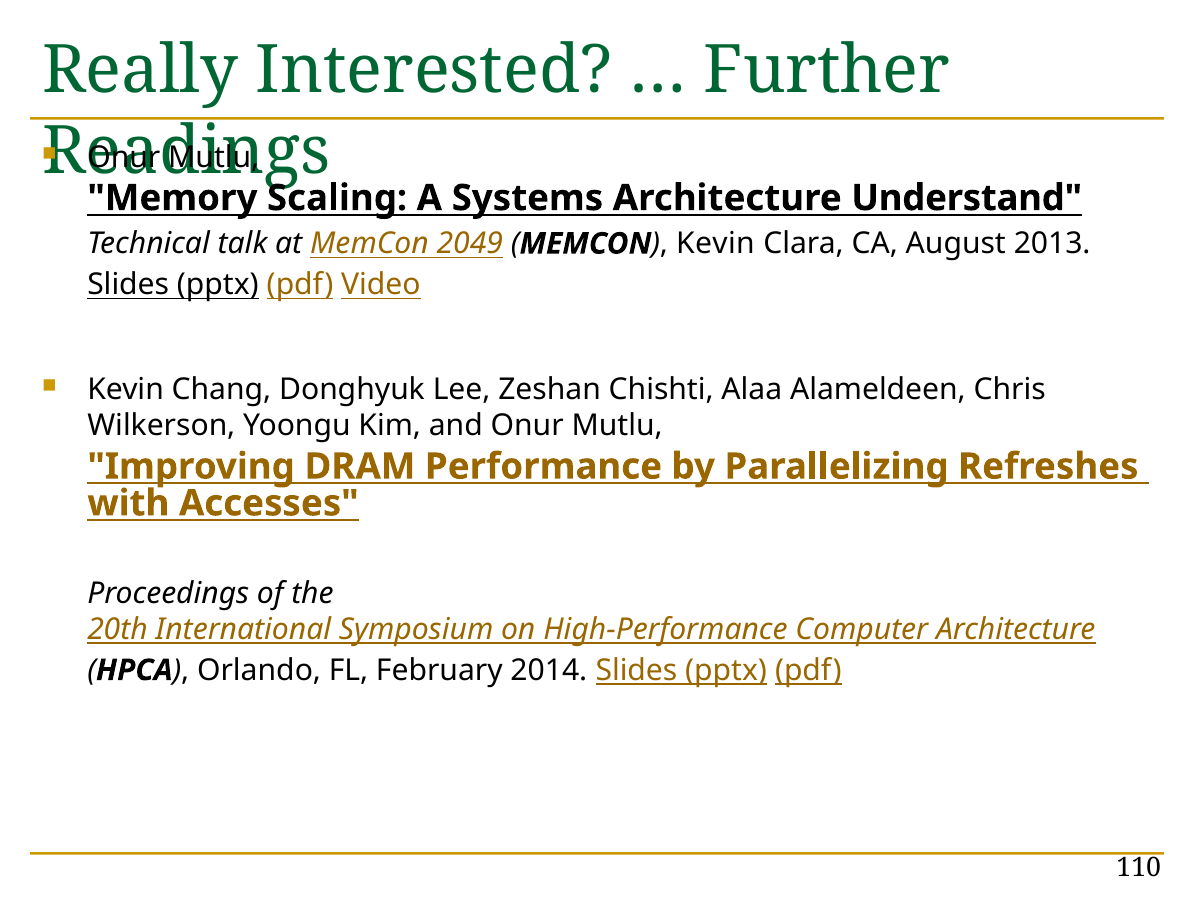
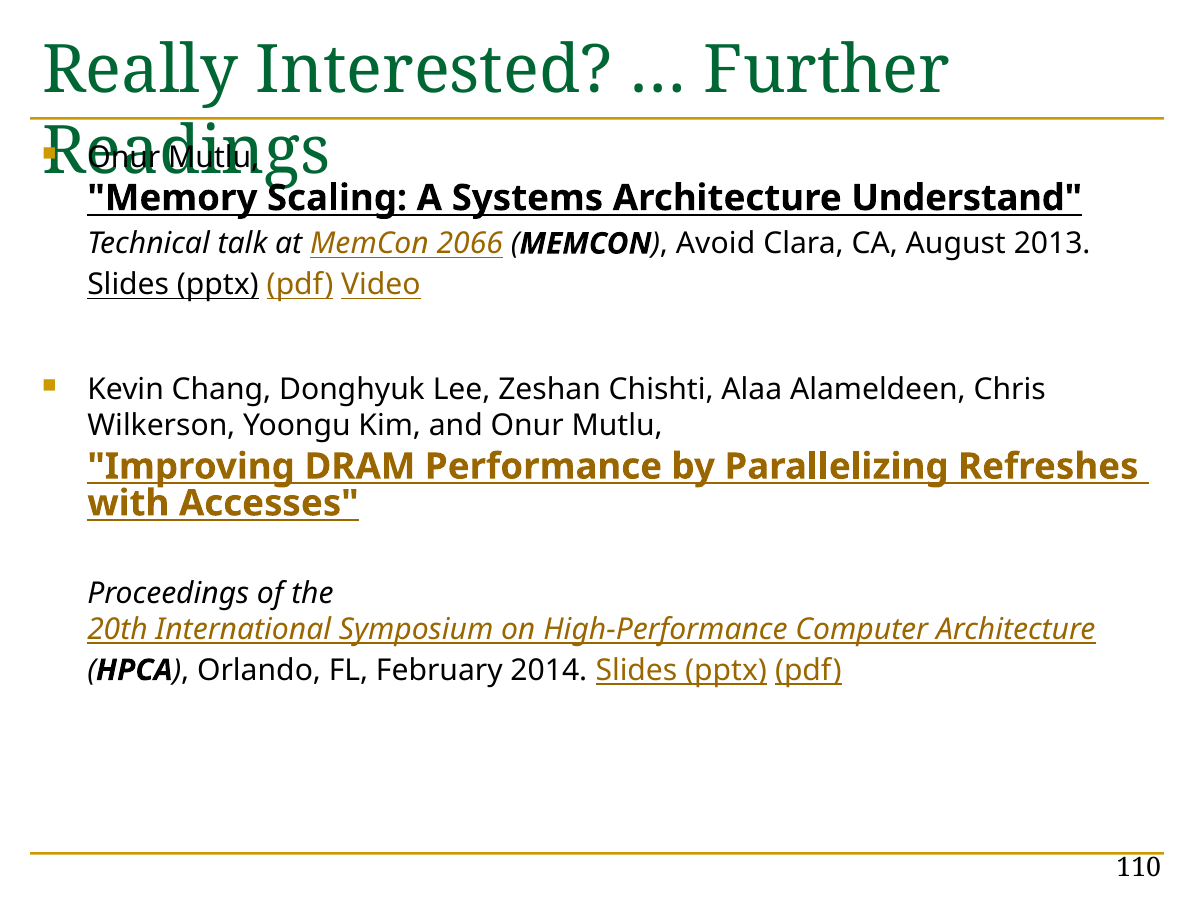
2049: 2049 -> 2066
Kevin at (715, 244): Kevin -> Avoid
